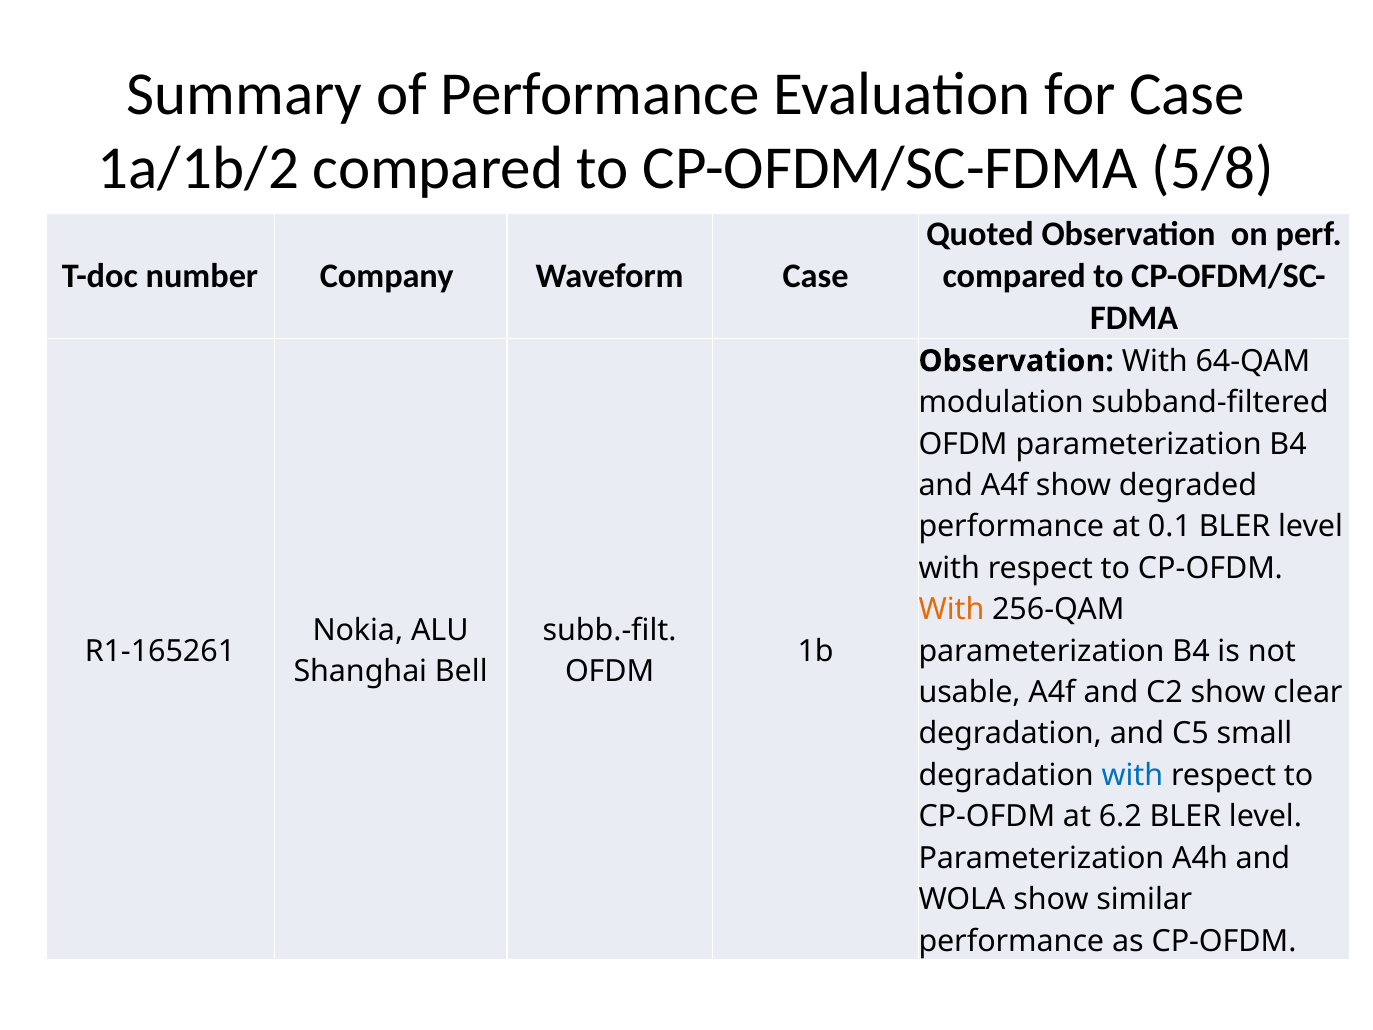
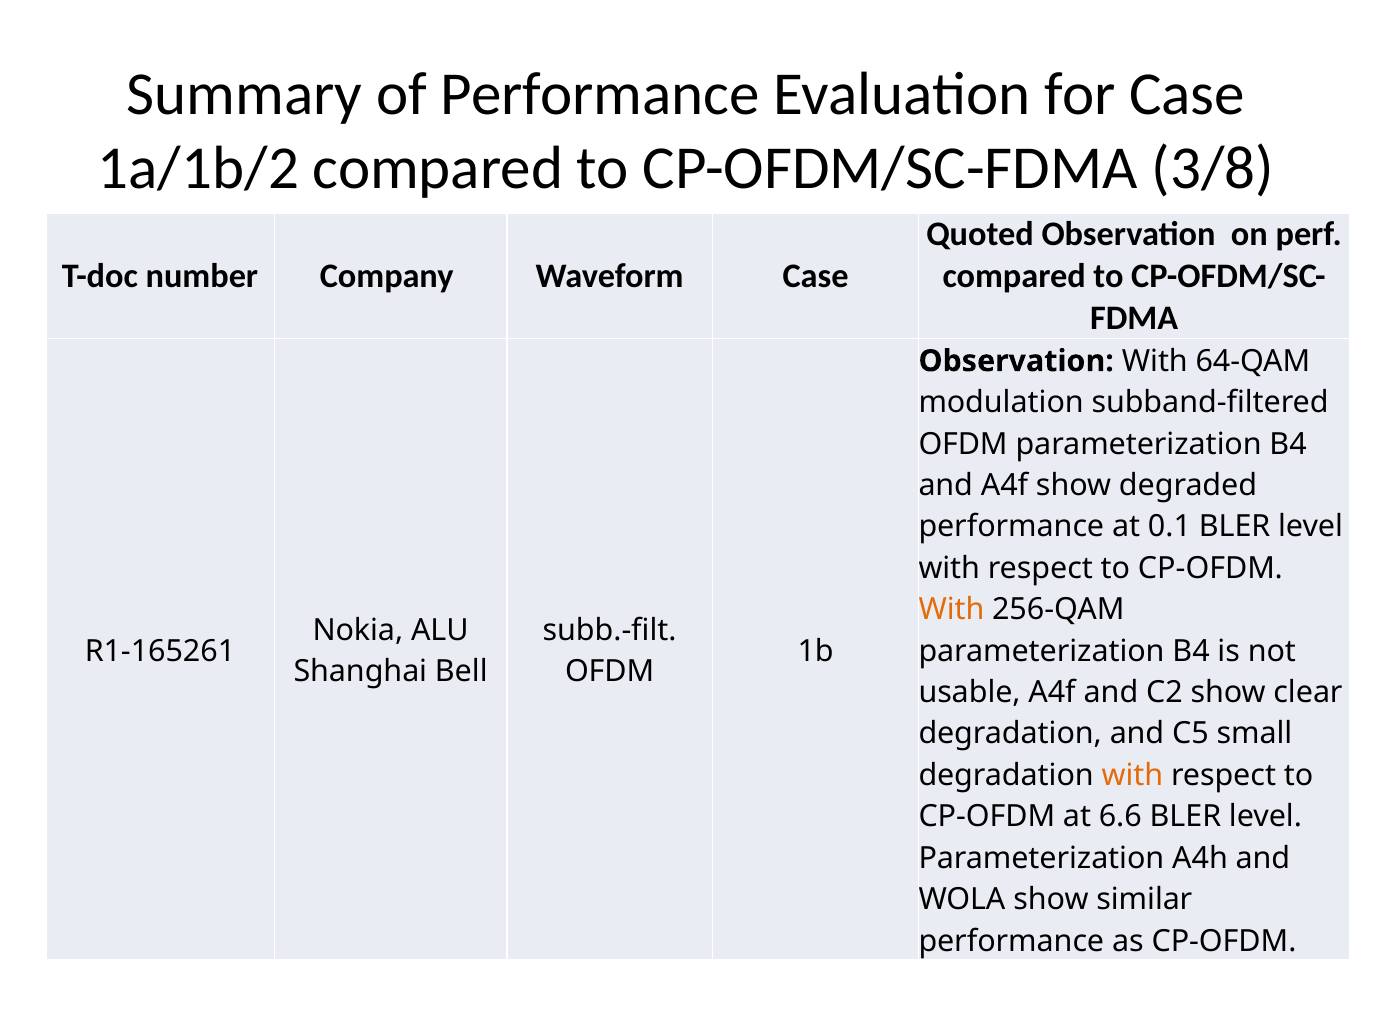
5/8: 5/8 -> 3/8
with at (1132, 775) colour: blue -> orange
6.2: 6.2 -> 6.6
